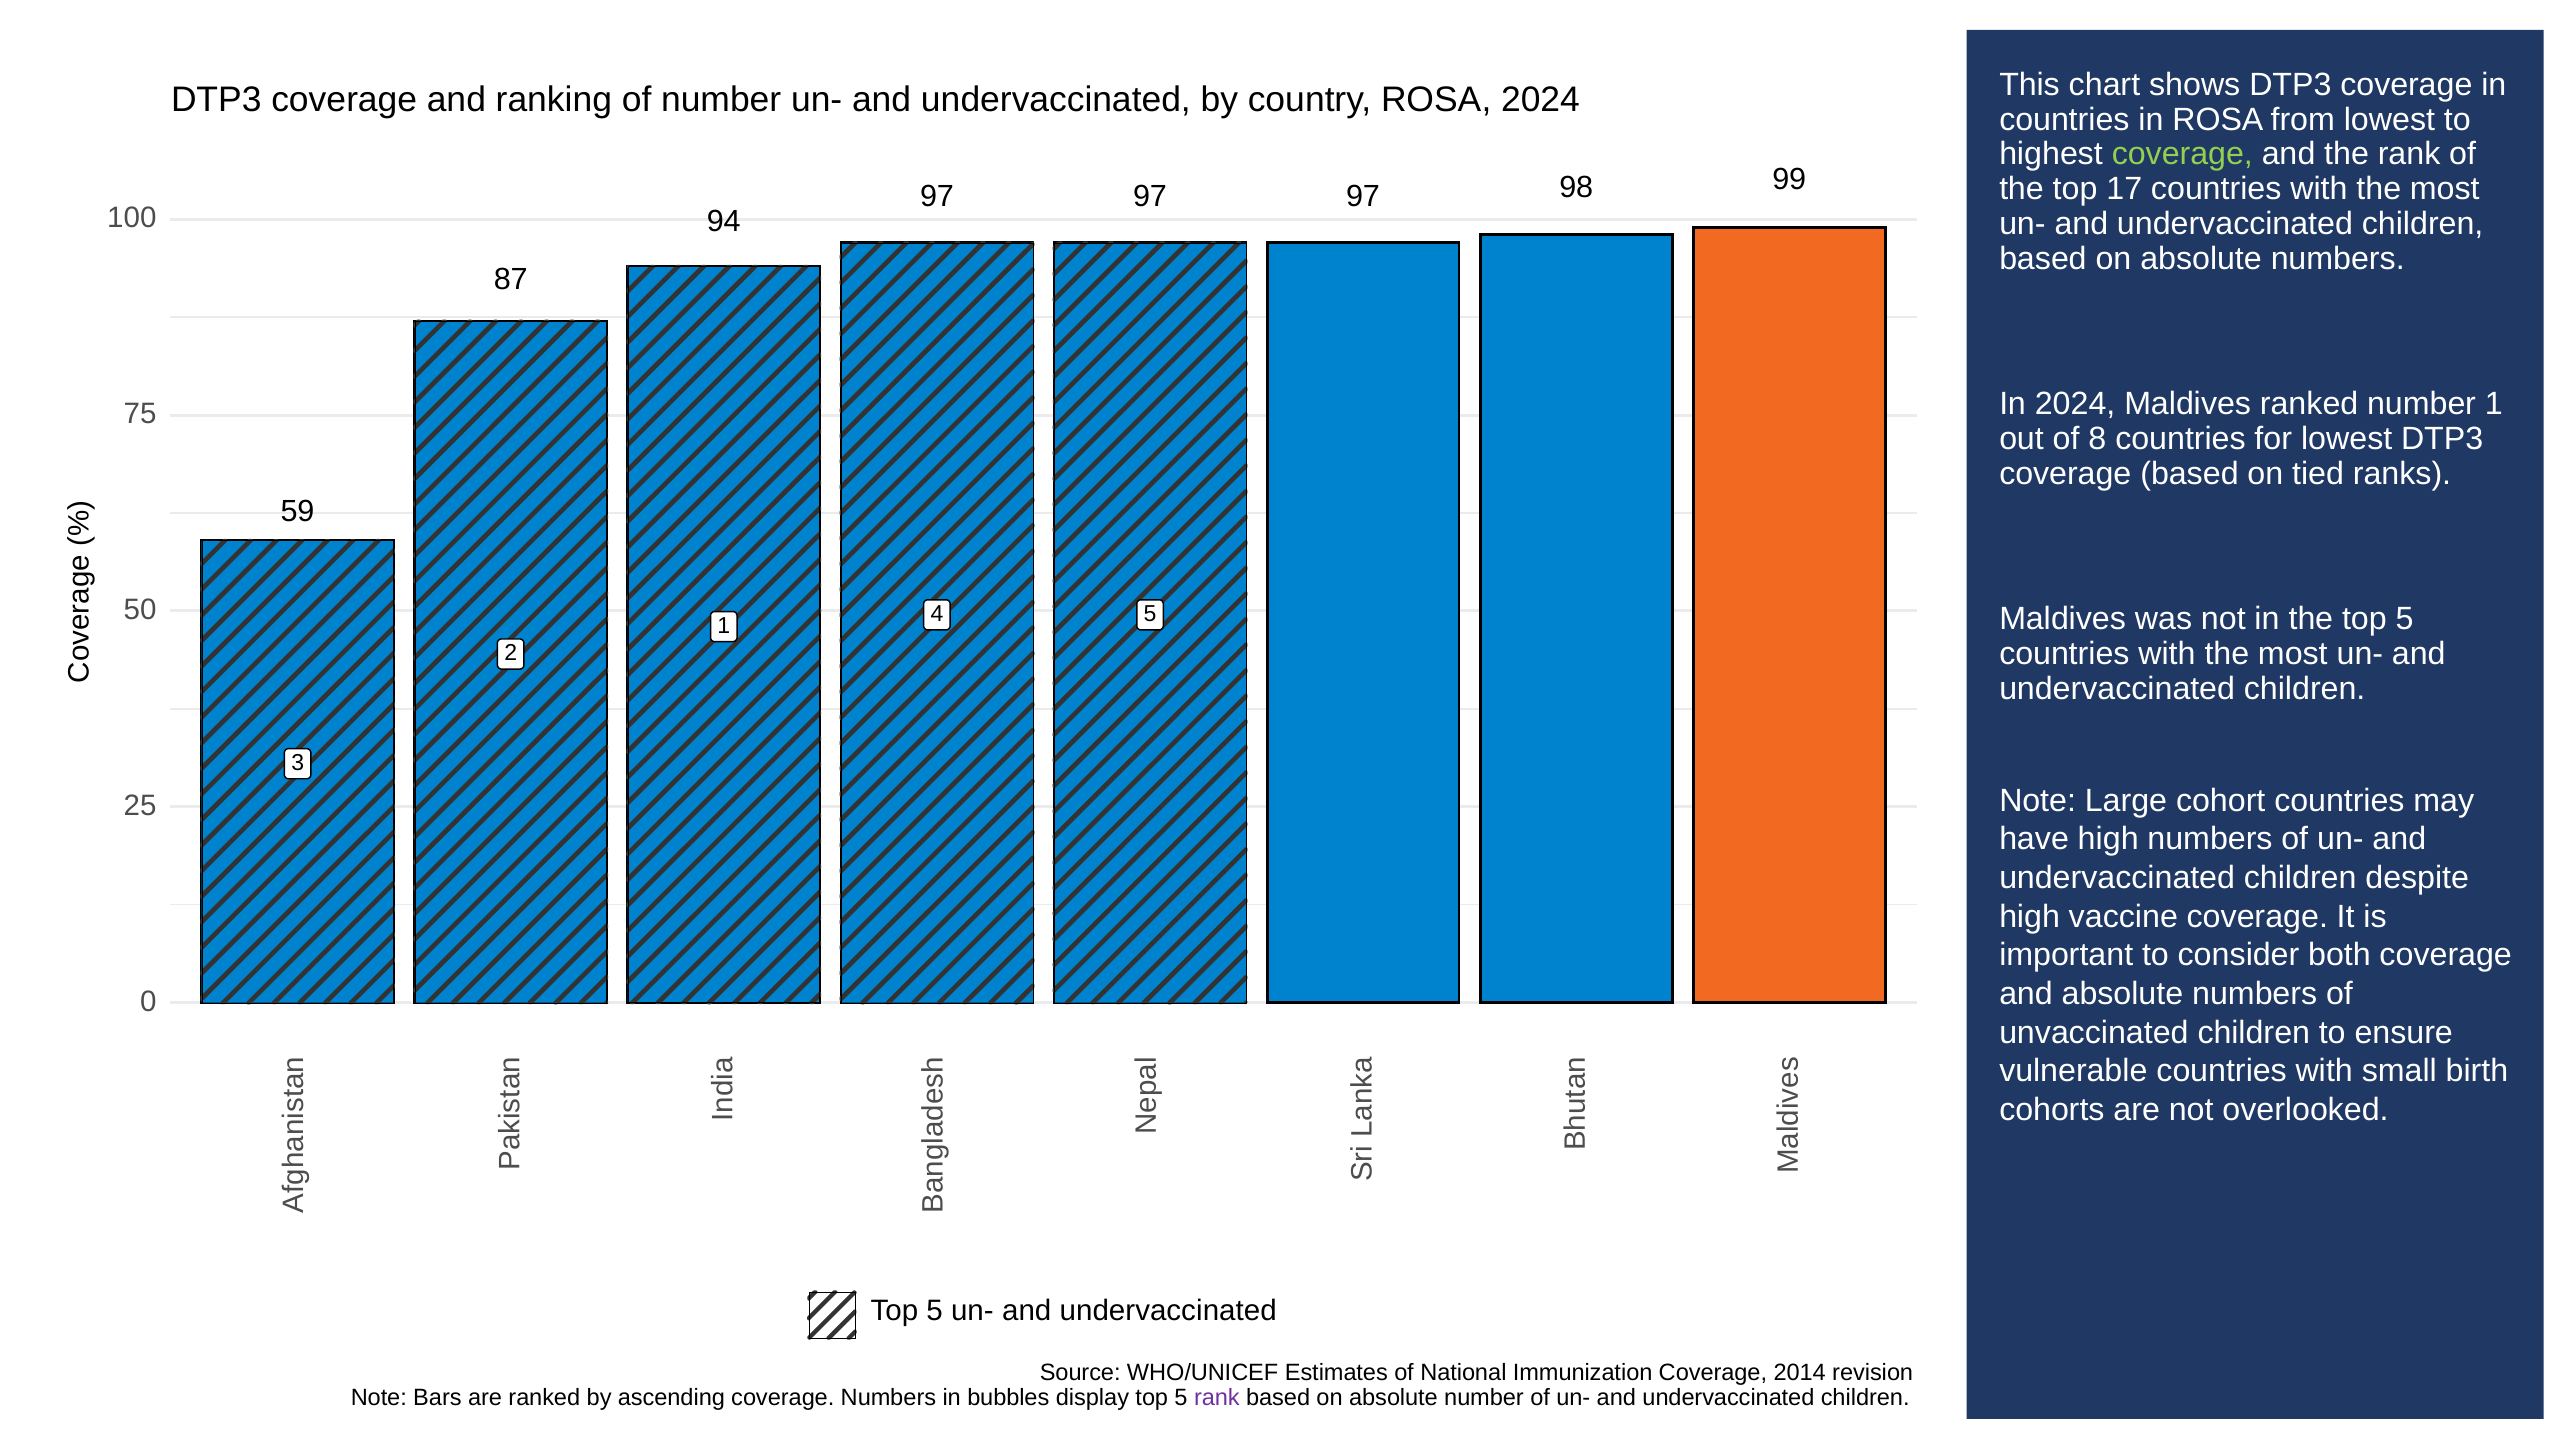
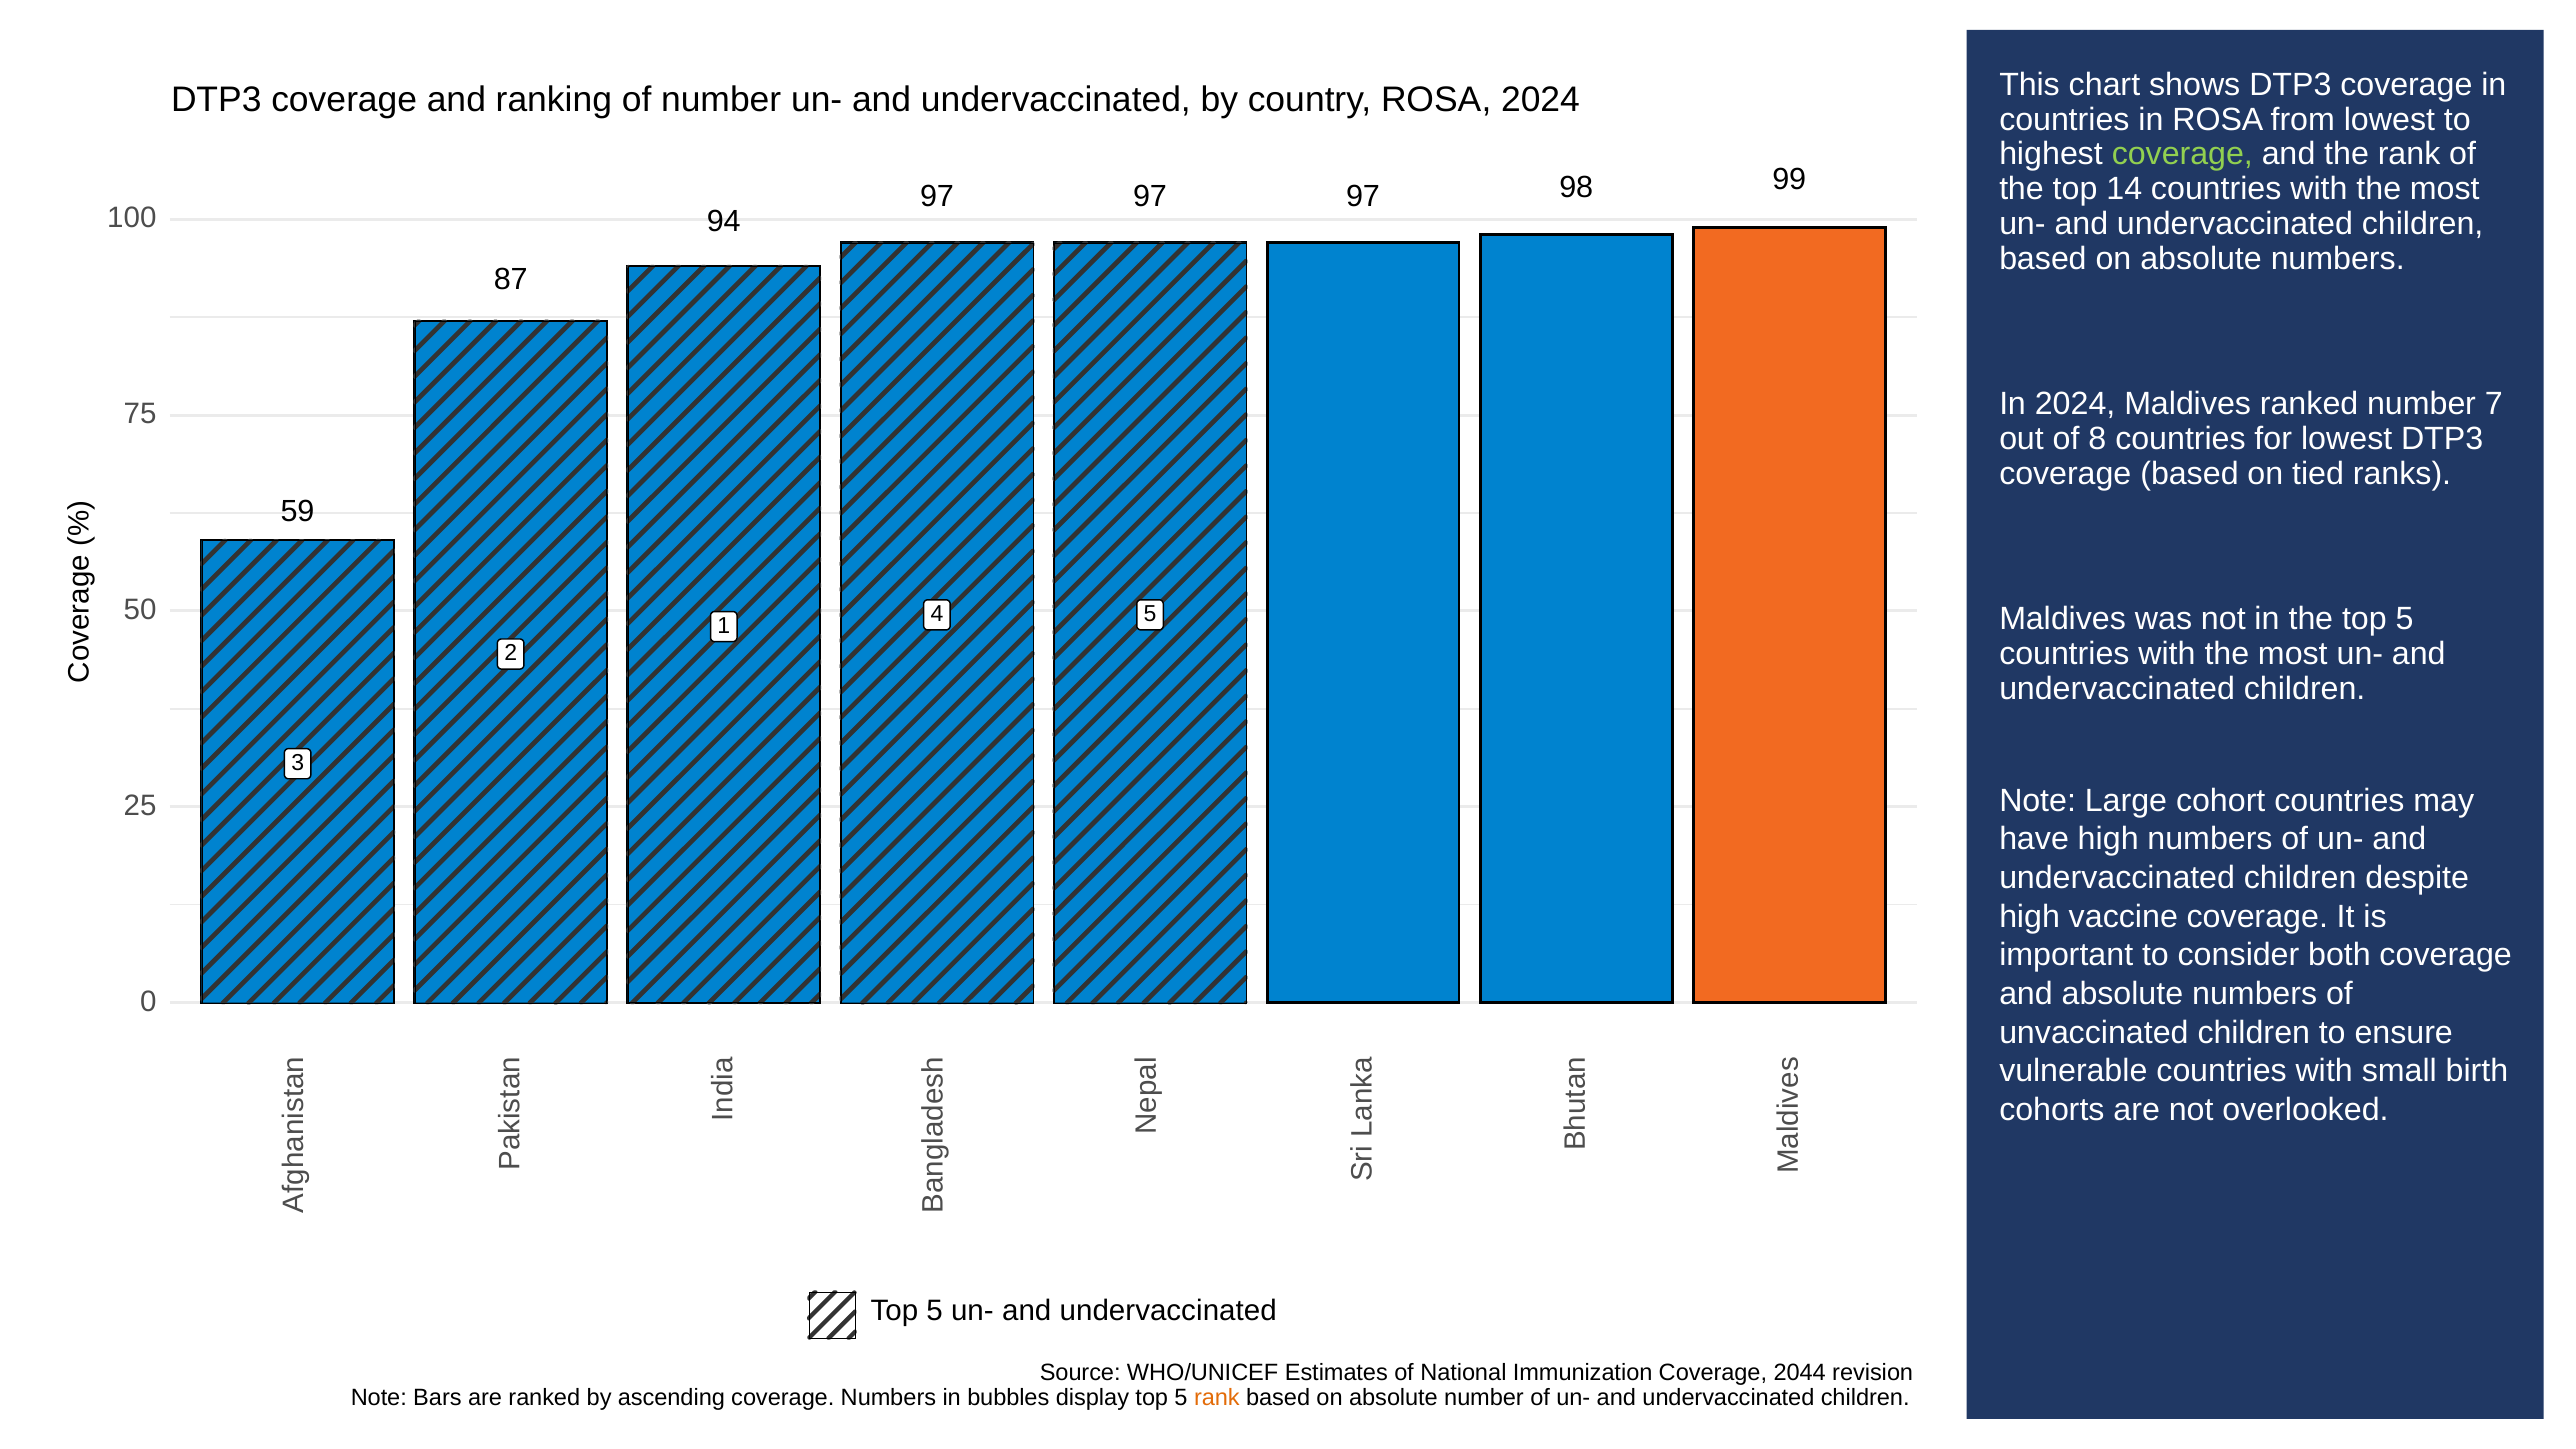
17: 17 -> 14
number 1: 1 -> 7
2014: 2014 -> 2044
rank at (1217, 1398) colour: purple -> orange
